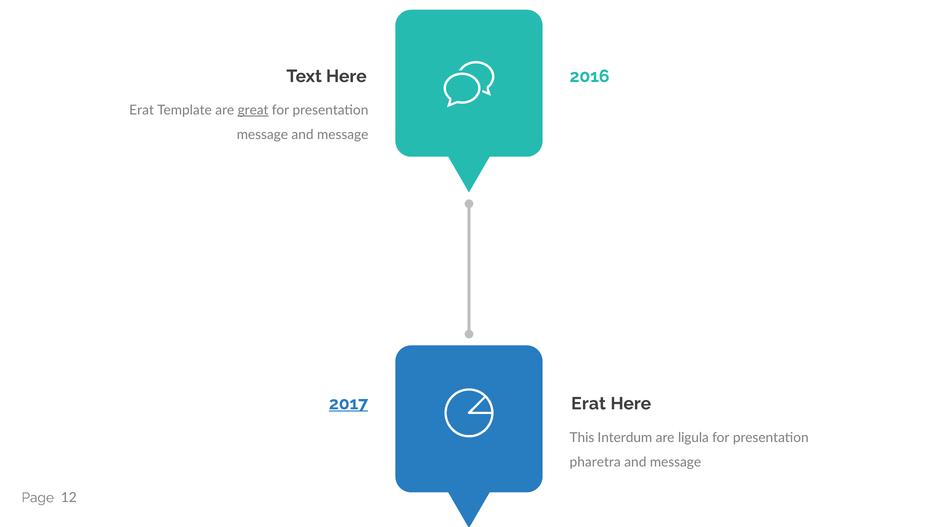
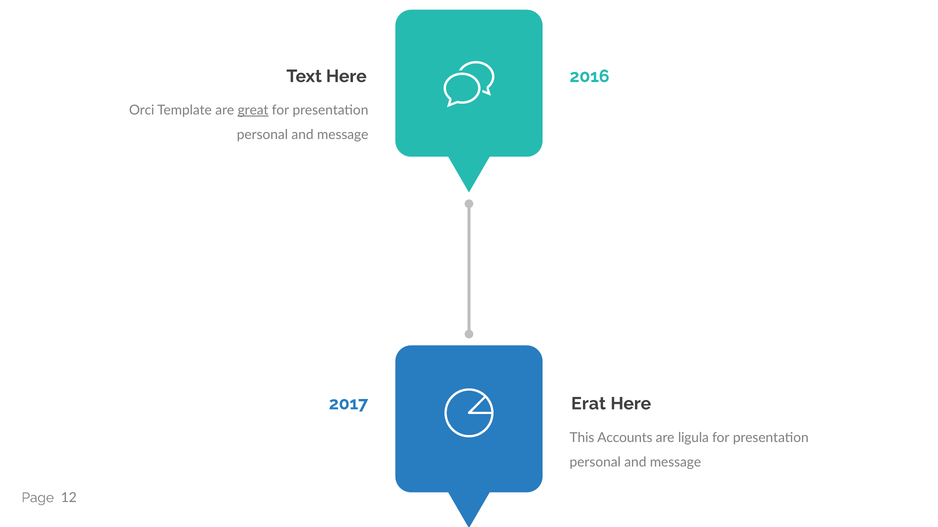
Erat at (142, 110): Erat -> Orci
message at (262, 135): message -> personal
2017 underline: present -> none
Interdum: Interdum -> Accounts
pharetra at (595, 463): pharetra -> personal
